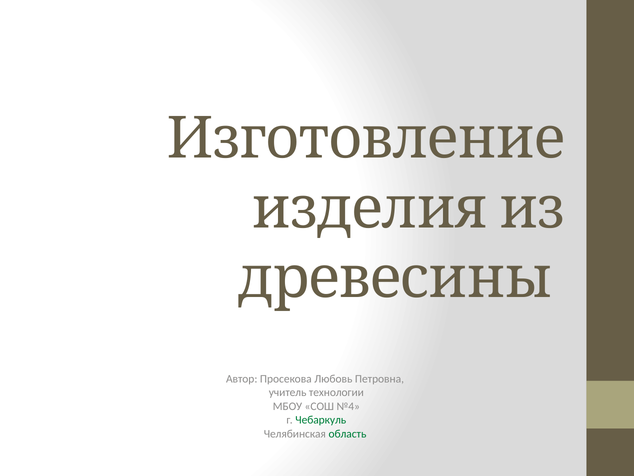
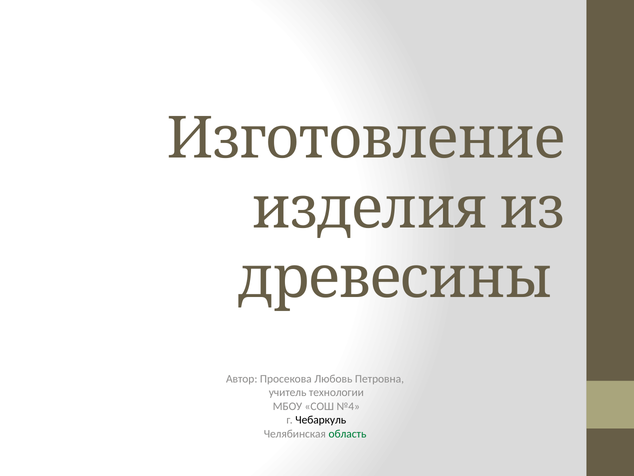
Чебаркуль colour: green -> black
